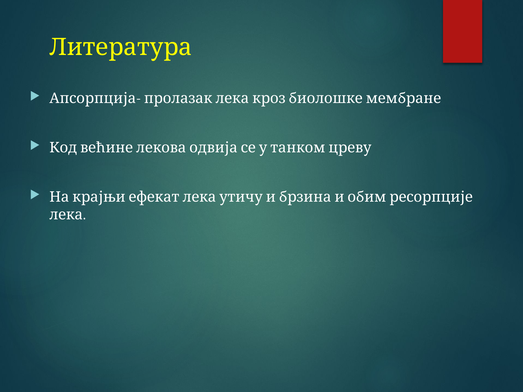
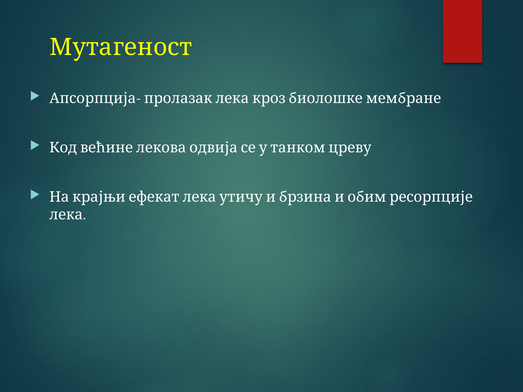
Литература: Литература -> Мутагеност
